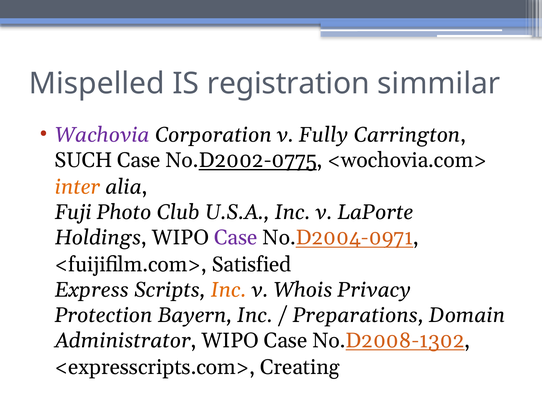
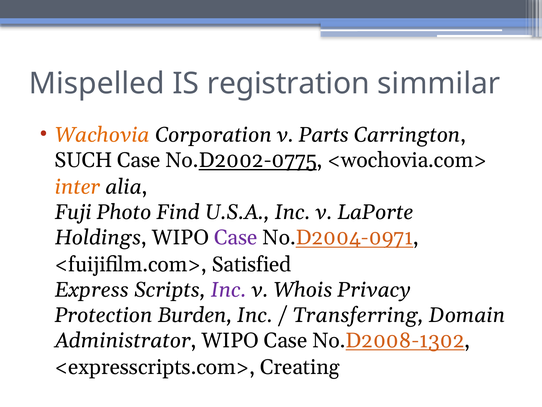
Wachovia colour: purple -> orange
Fully: Fully -> Parts
Club: Club -> Find
Inc at (228, 289) colour: orange -> purple
Bayern: Bayern -> Burden
Preparations: Preparations -> Transferring
